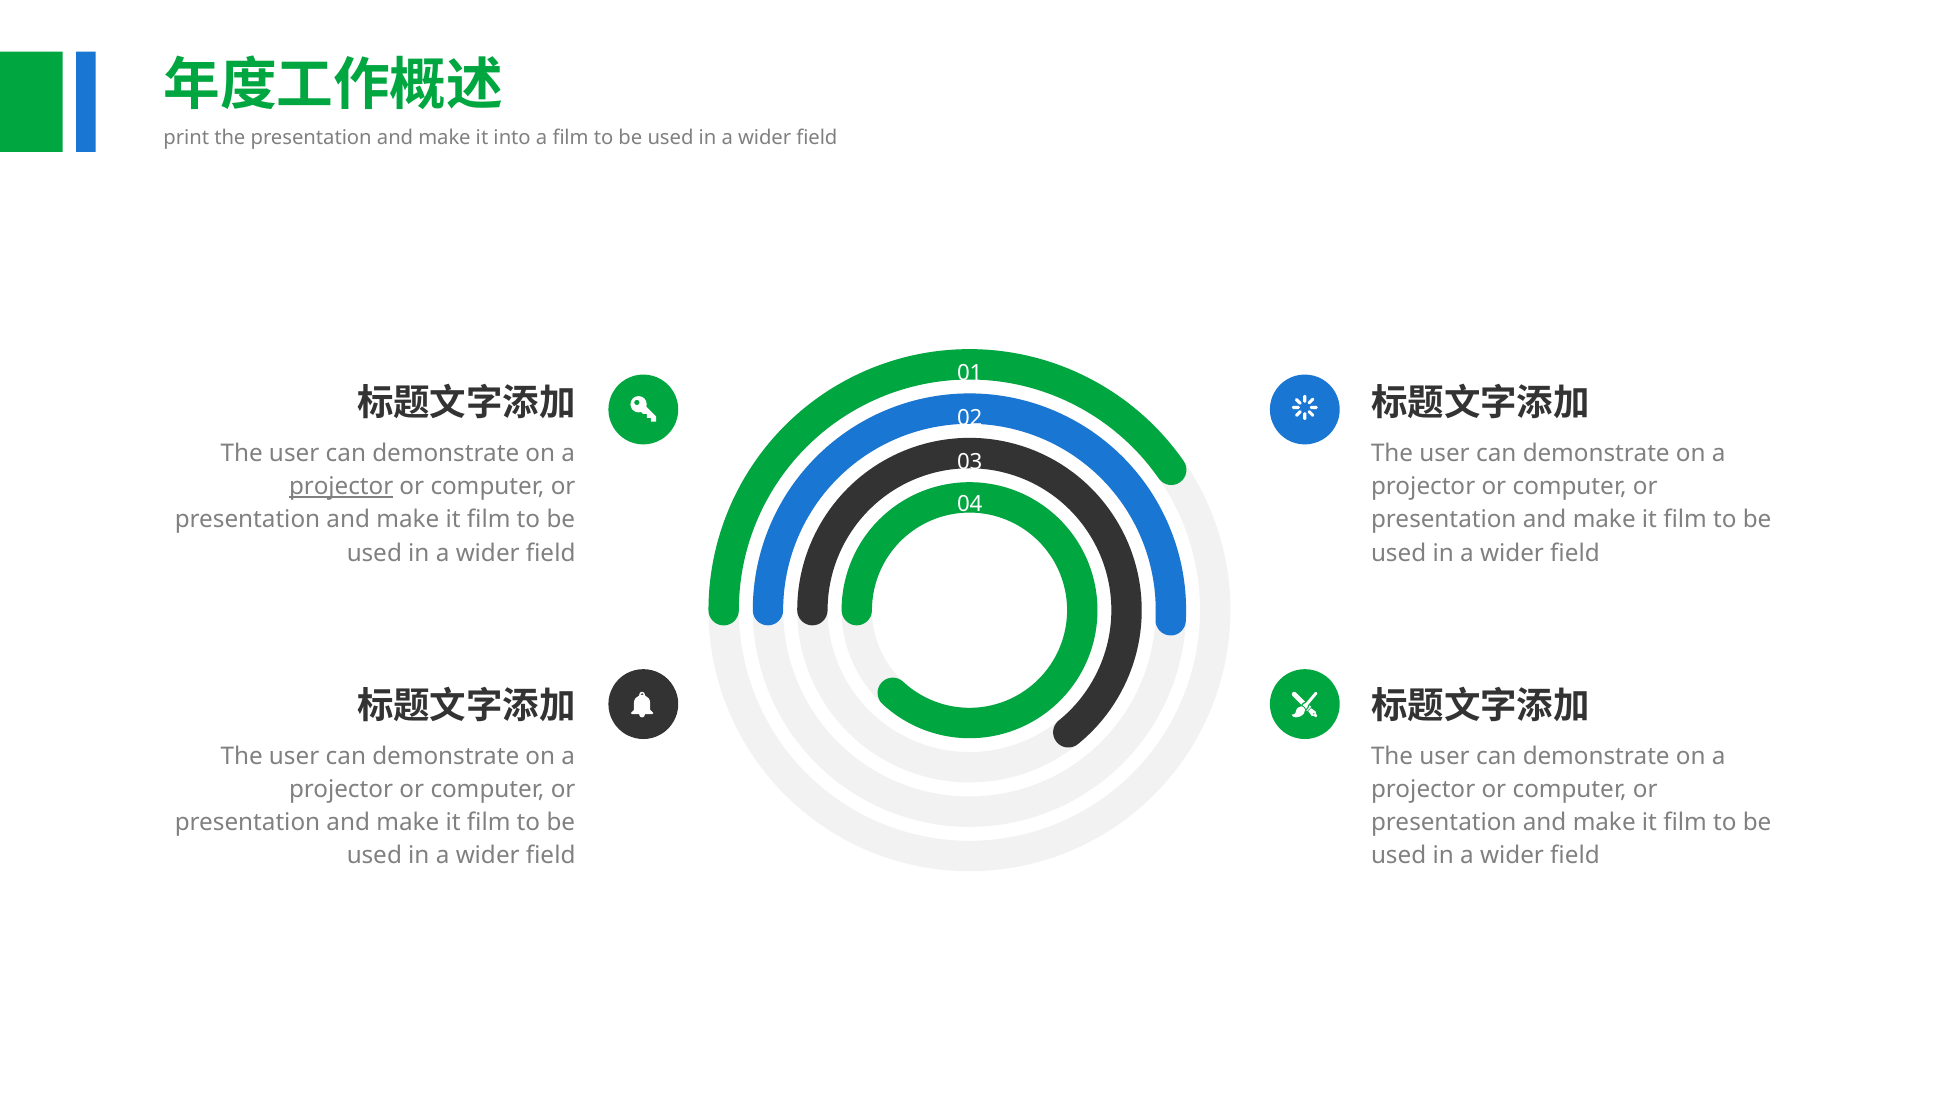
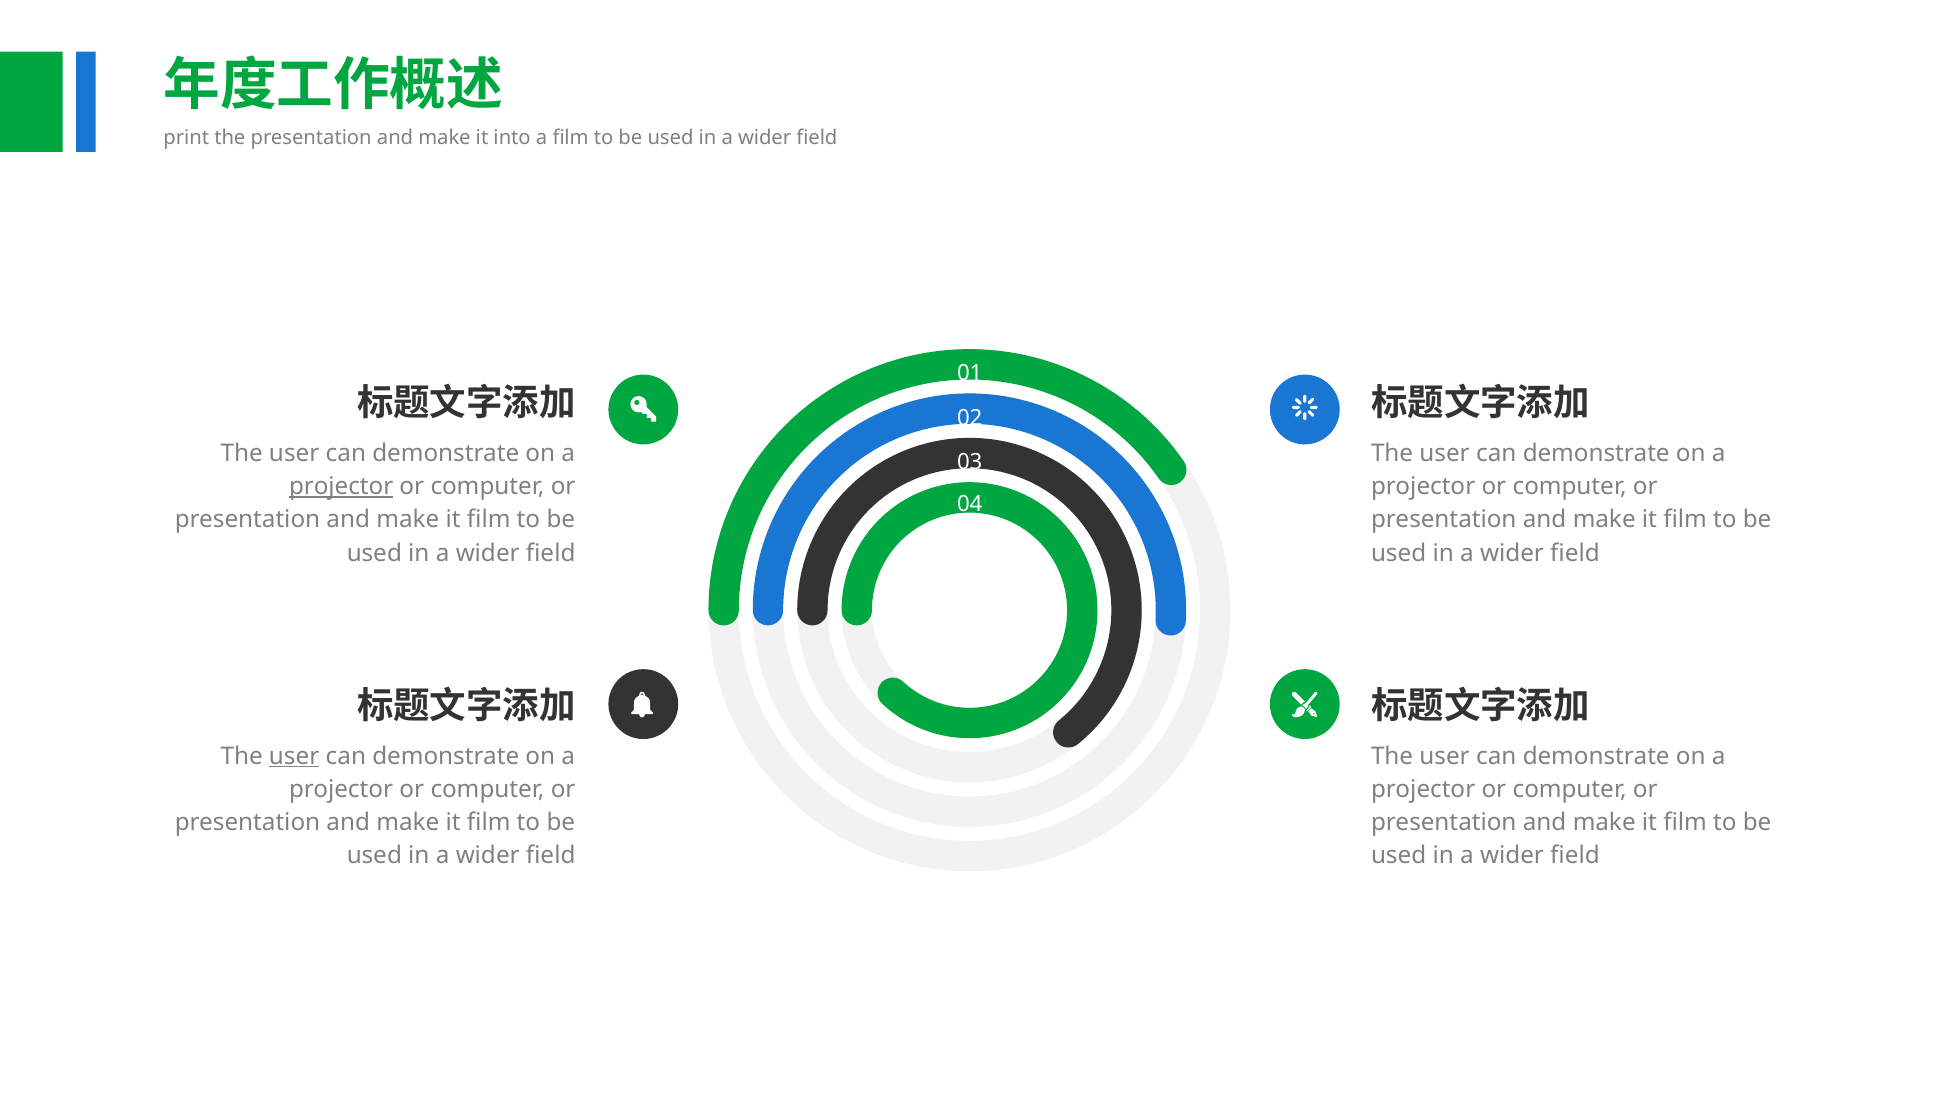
user at (294, 756) underline: none -> present
